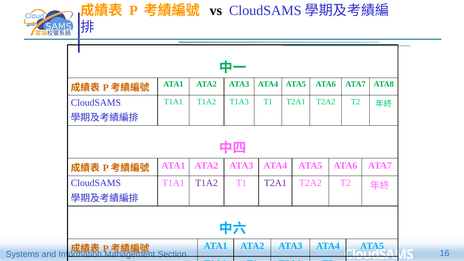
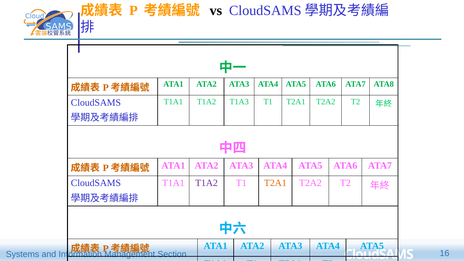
T2A1 at (275, 183) colour: purple -> orange
